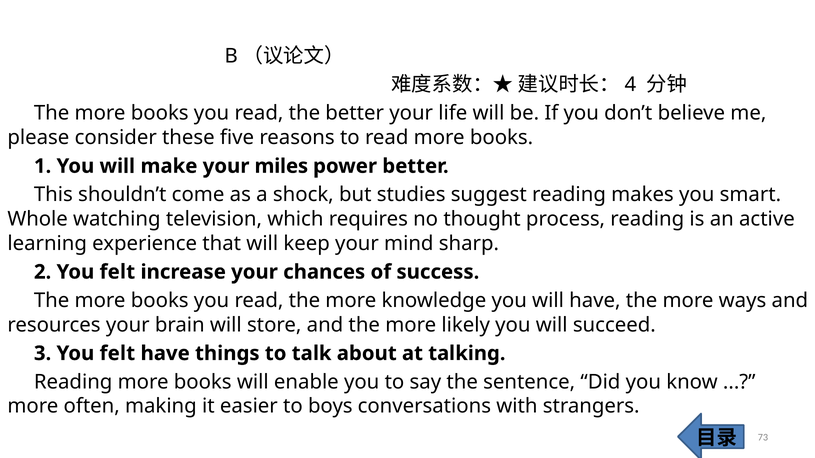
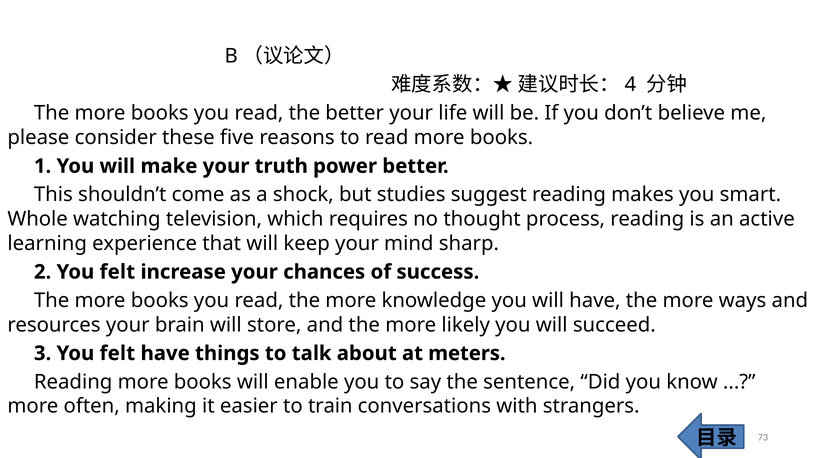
miles: miles -> truth
talking: talking -> meters
boys: boys -> train
